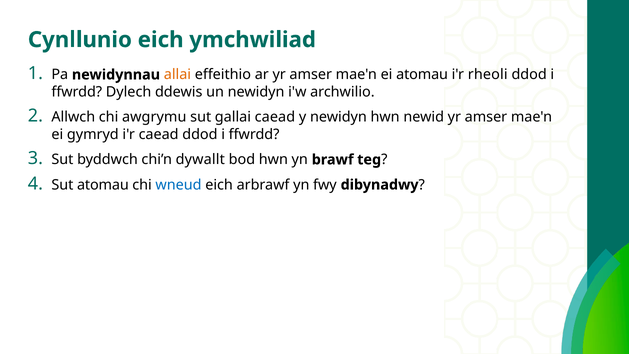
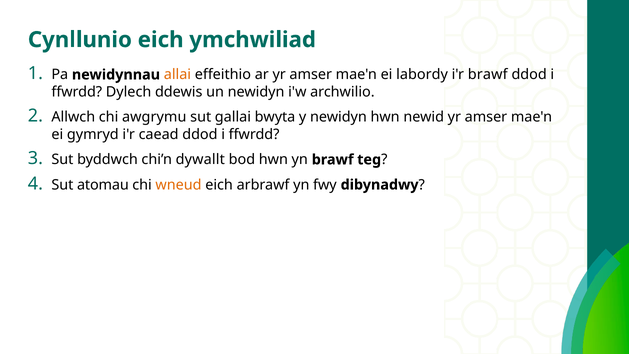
ei atomau: atomau -> labordy
i'r rheoli: rheoli -> brawf
gallai caead: caead -> bwyta
wneud colour: blue -> orange
